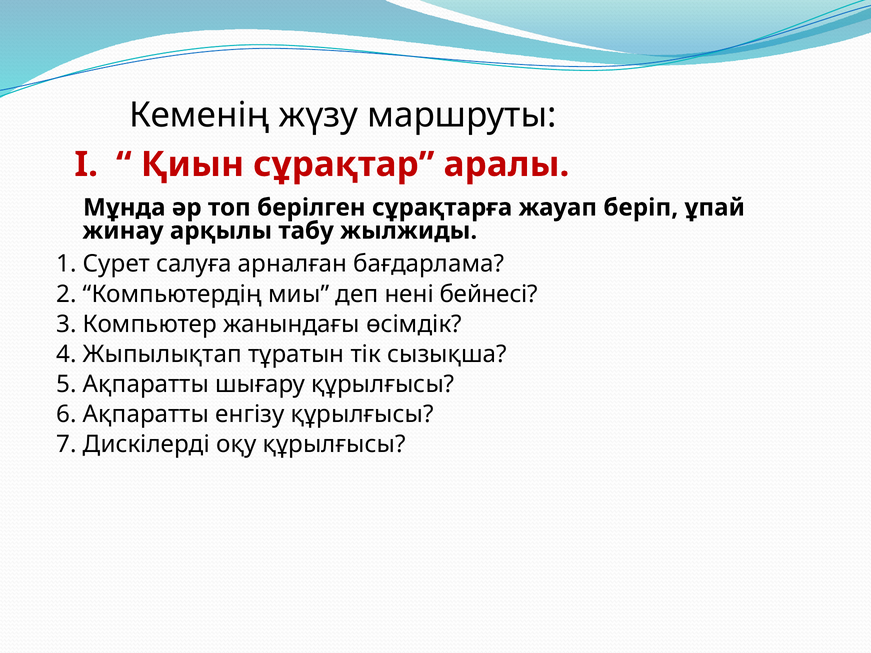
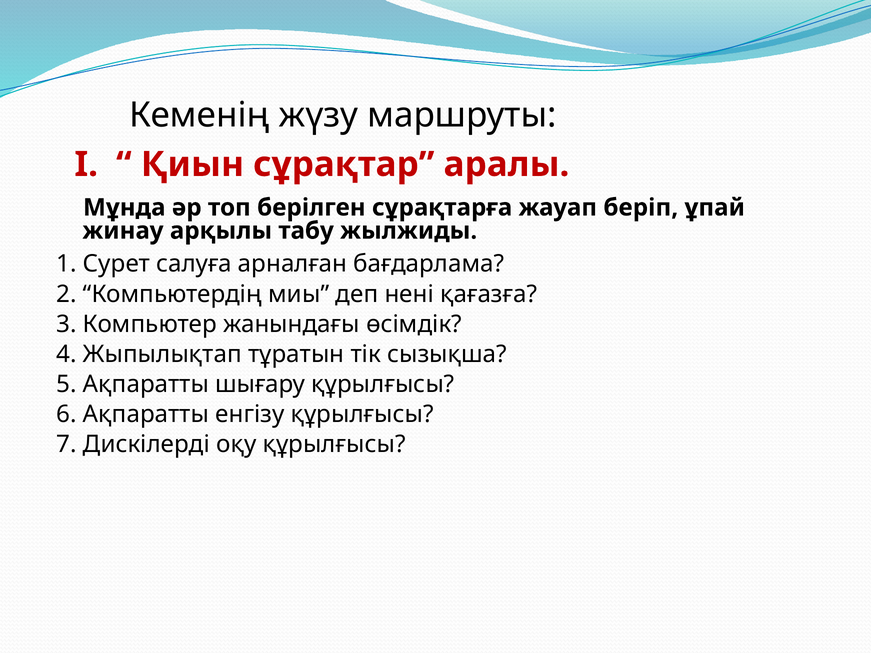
бейнесі: бейнесі -> қағазға
